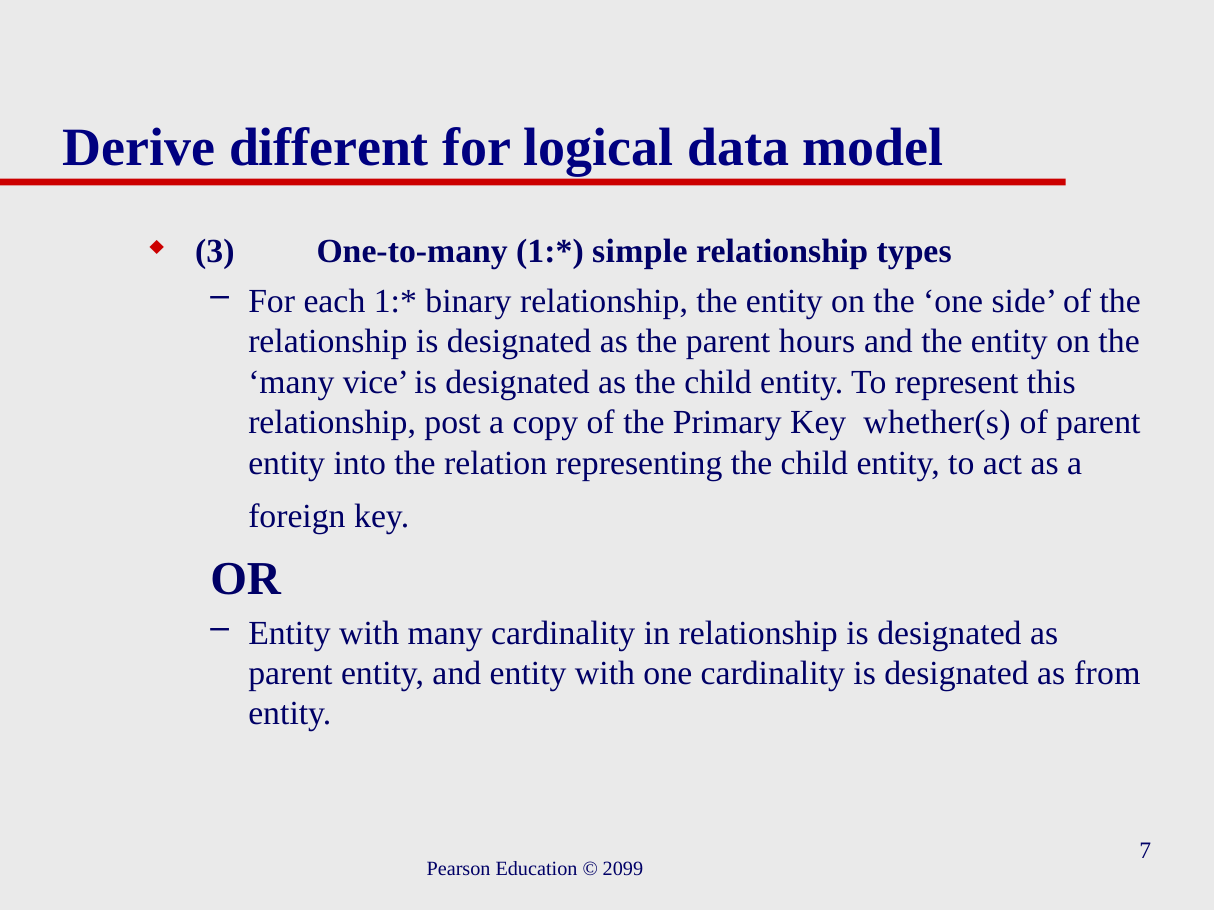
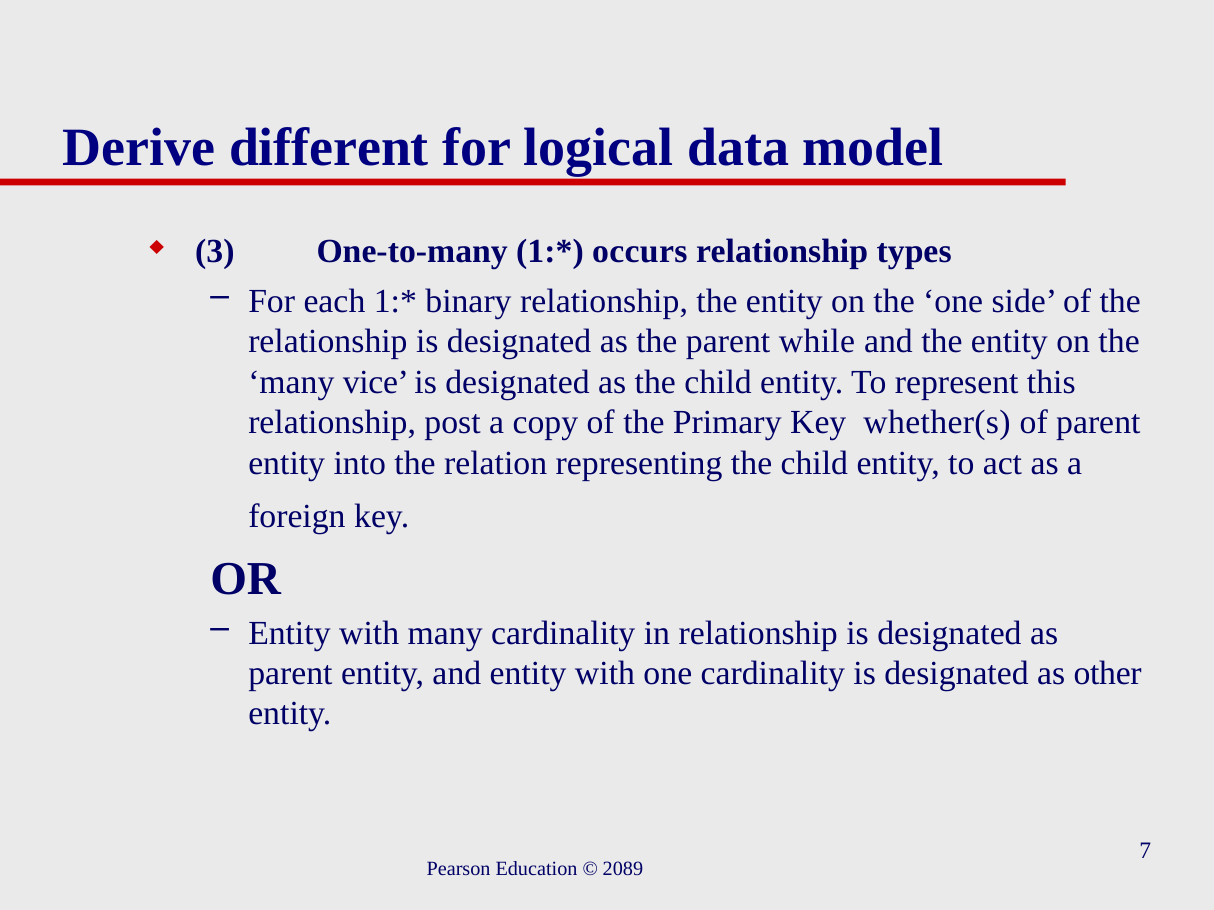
simple: simple -> occurs
hours: hours -> while
from: from -> other
2099: 2099 -> 2089
